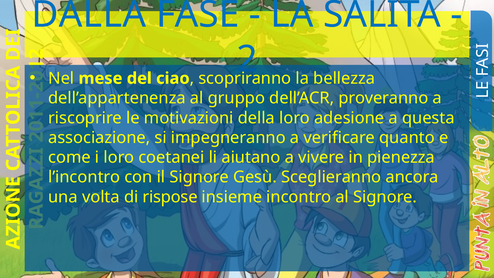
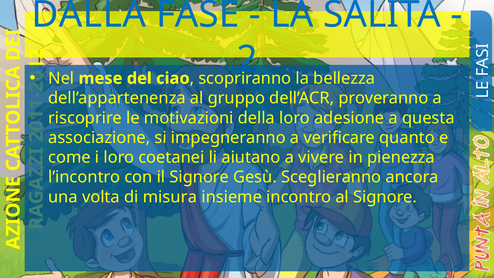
rispose: rispose -> misura
